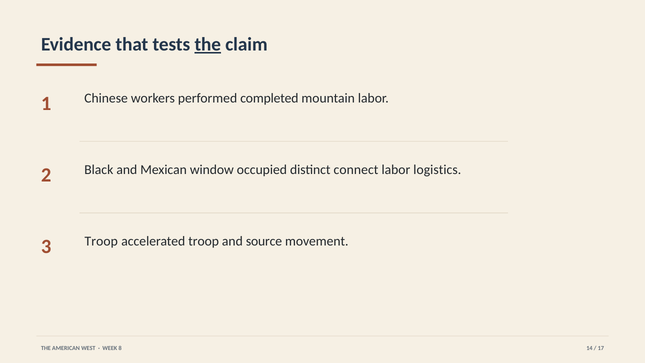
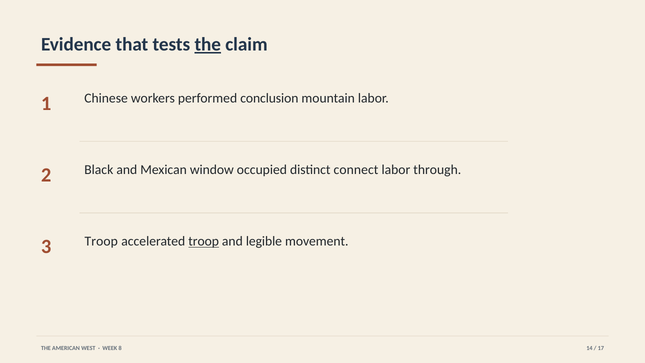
completed: completed -> conclusion
logistics: logistics -> through
troop at (204, 241) underline: none -> present
source: source -> legible
